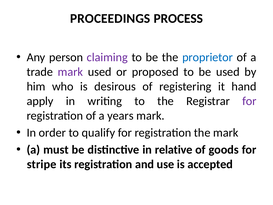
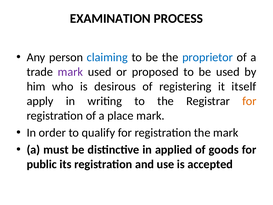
PROCEEDINGS: PROCEEDINGS -> EXAMINATION
claiming colour: purple -> blue
hand: hand -> itself
for at (249, 101) colour: purple -> orange
years: years -> place
relative: relative -> applied
stripe: stripe -> public
